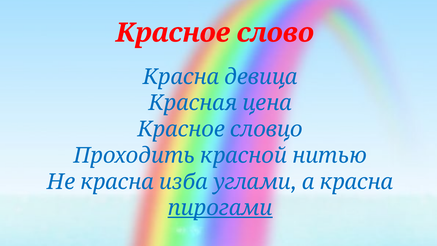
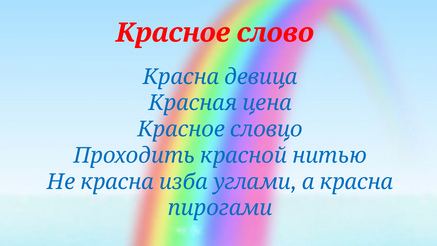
пирогами underline: present -> none
